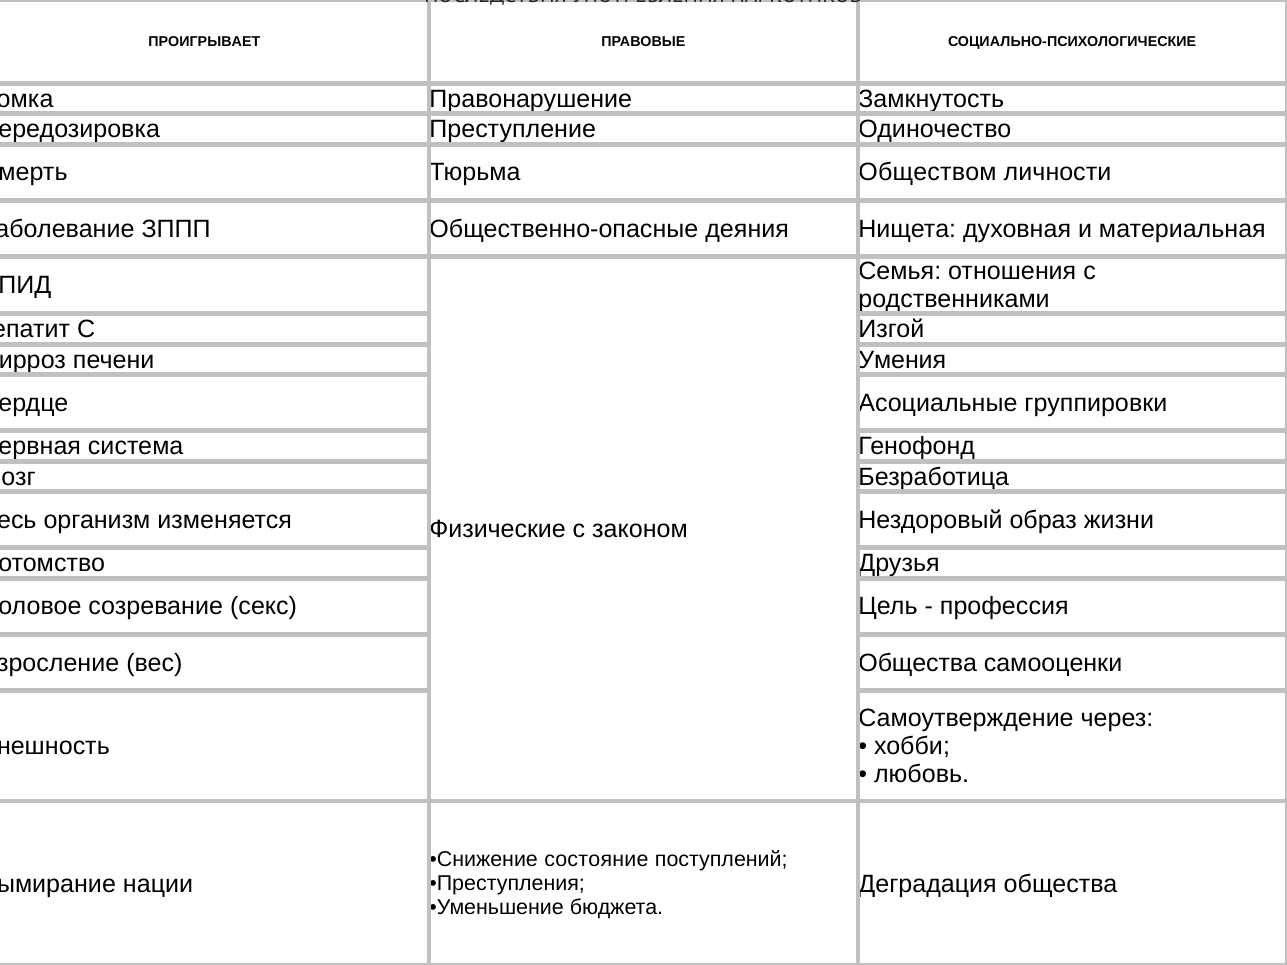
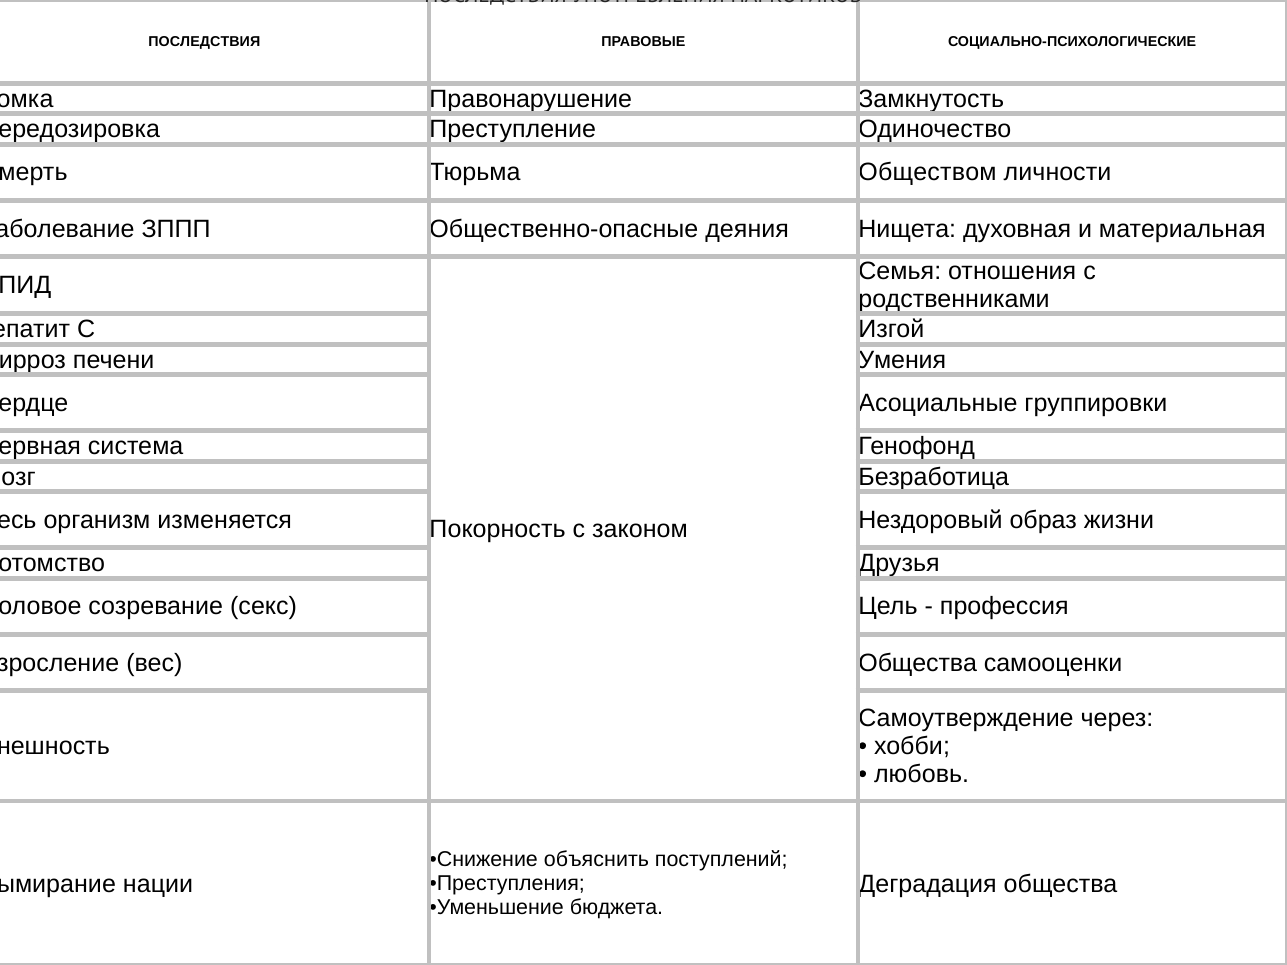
ПРОИГРЫВАЕТ at (204, 42): ПРОИГРЫВАЕТ -> ПОСЛЕДСТВИЯ
Физические: Физические -> Покорность
состояние: состояние -> объяснить
